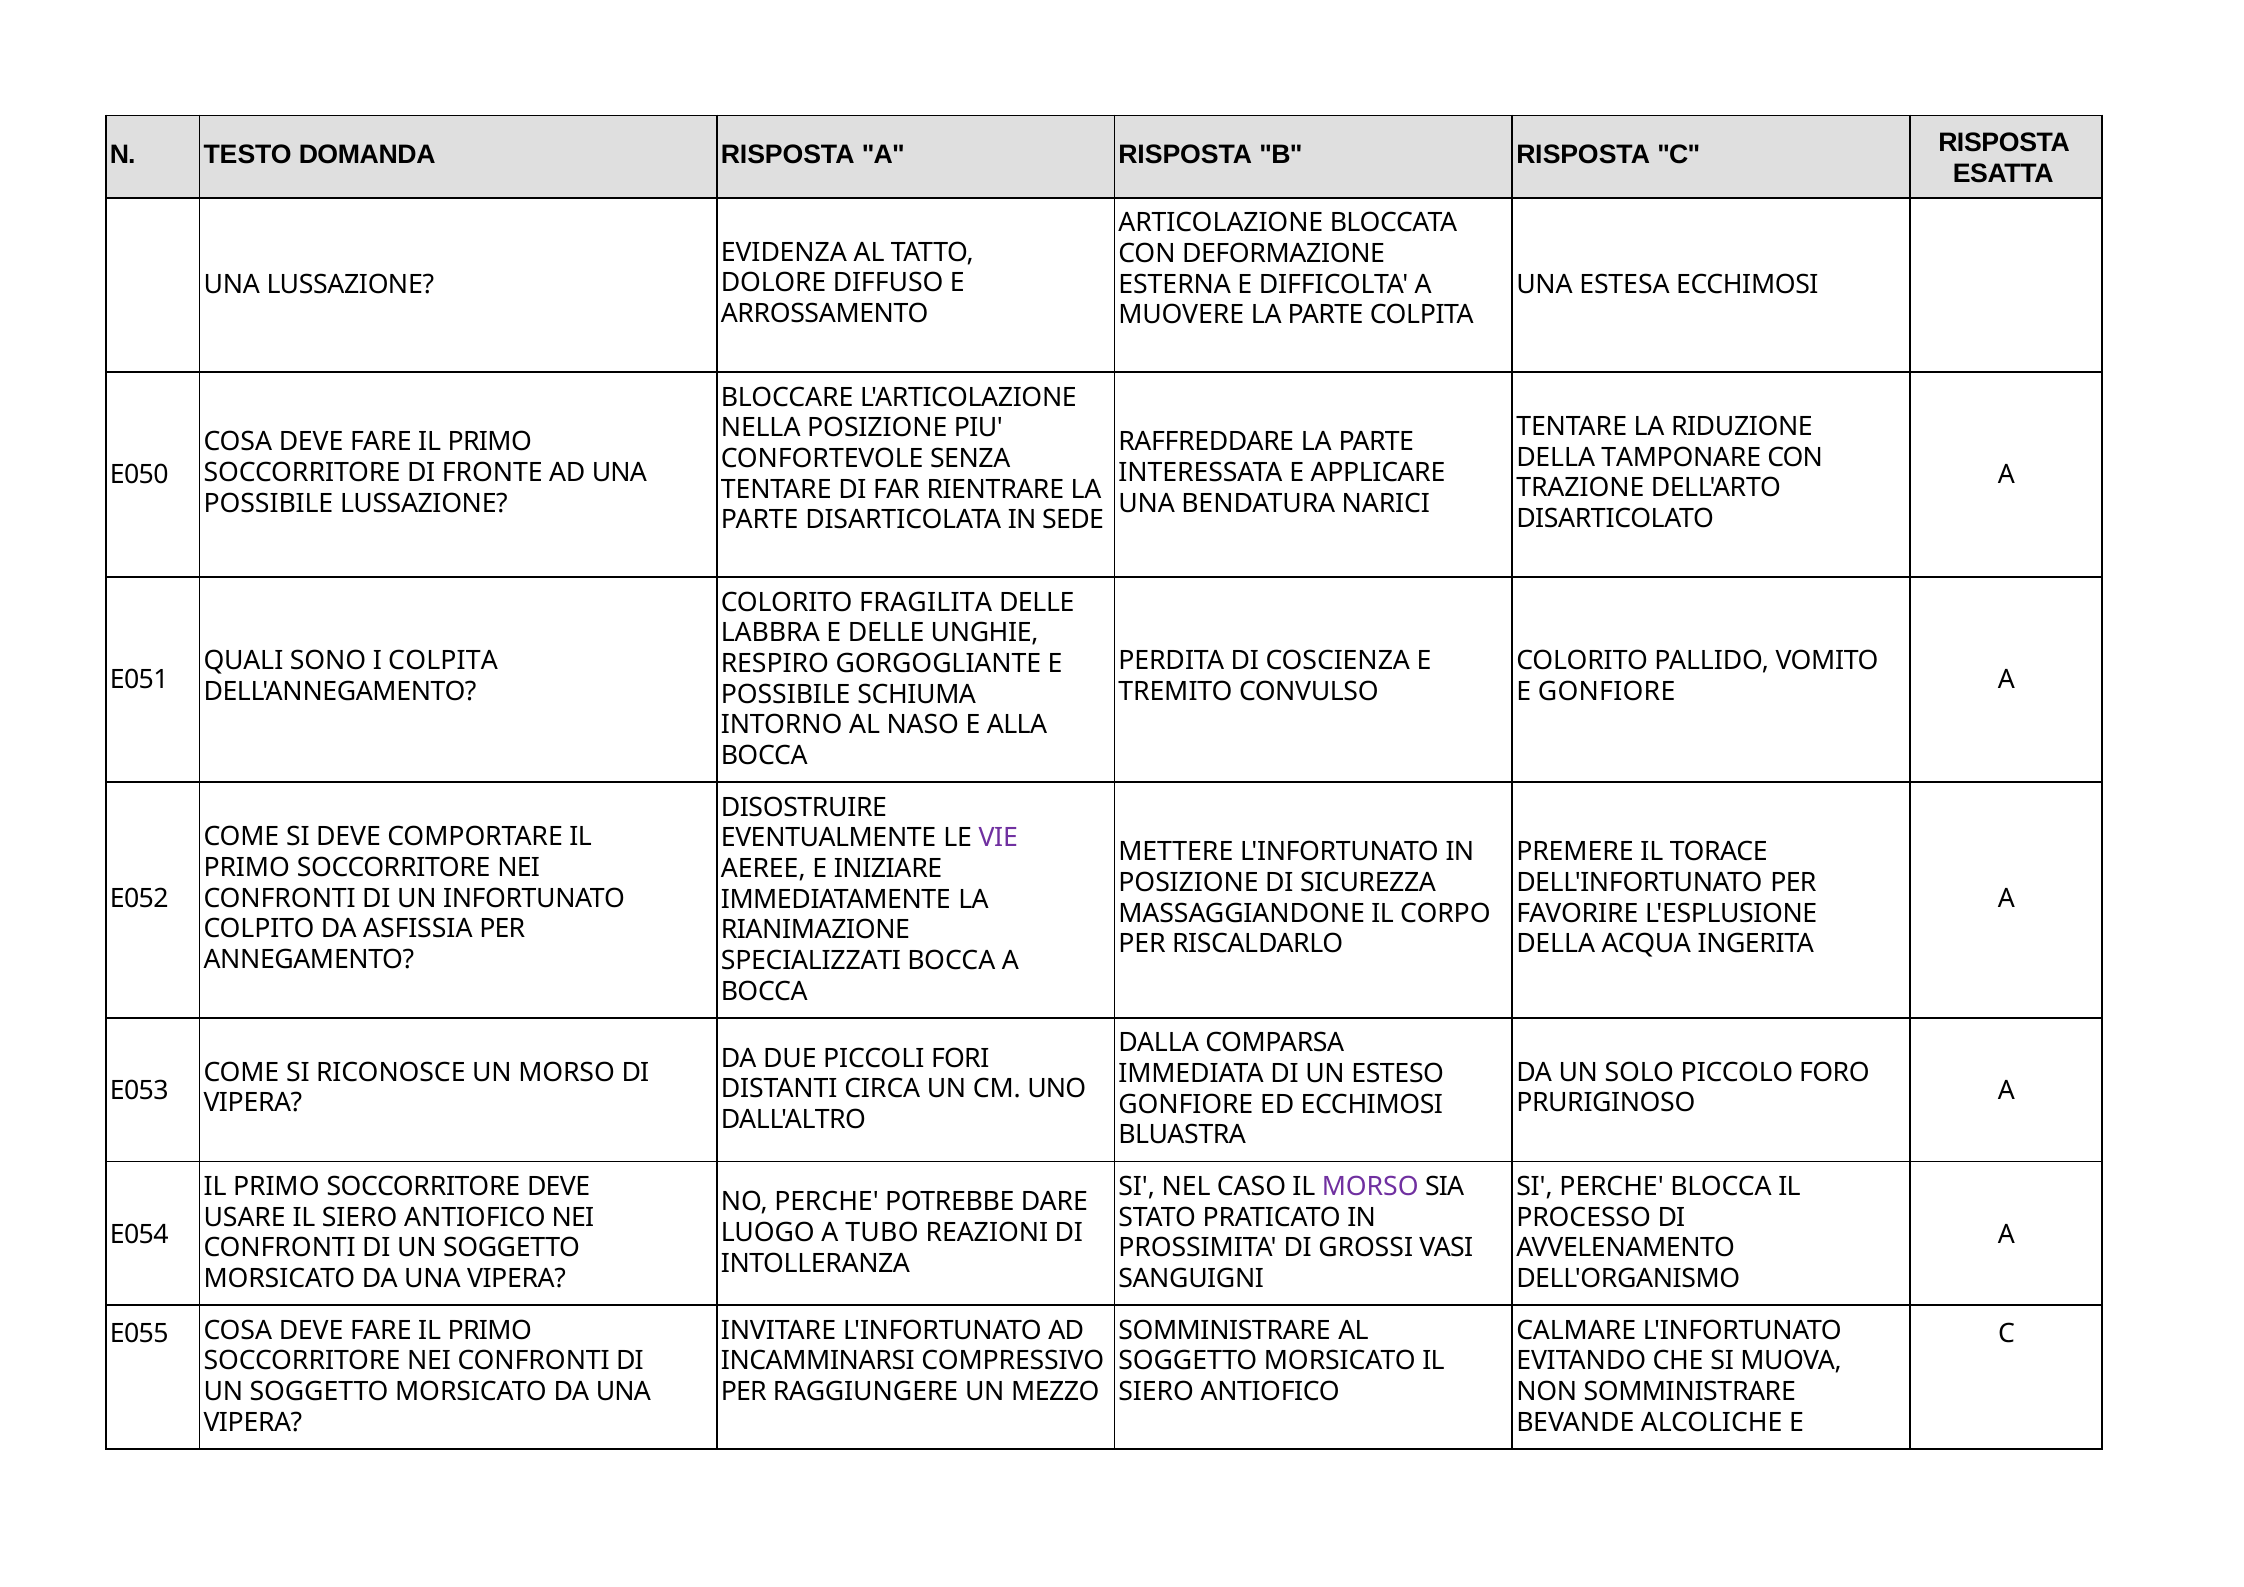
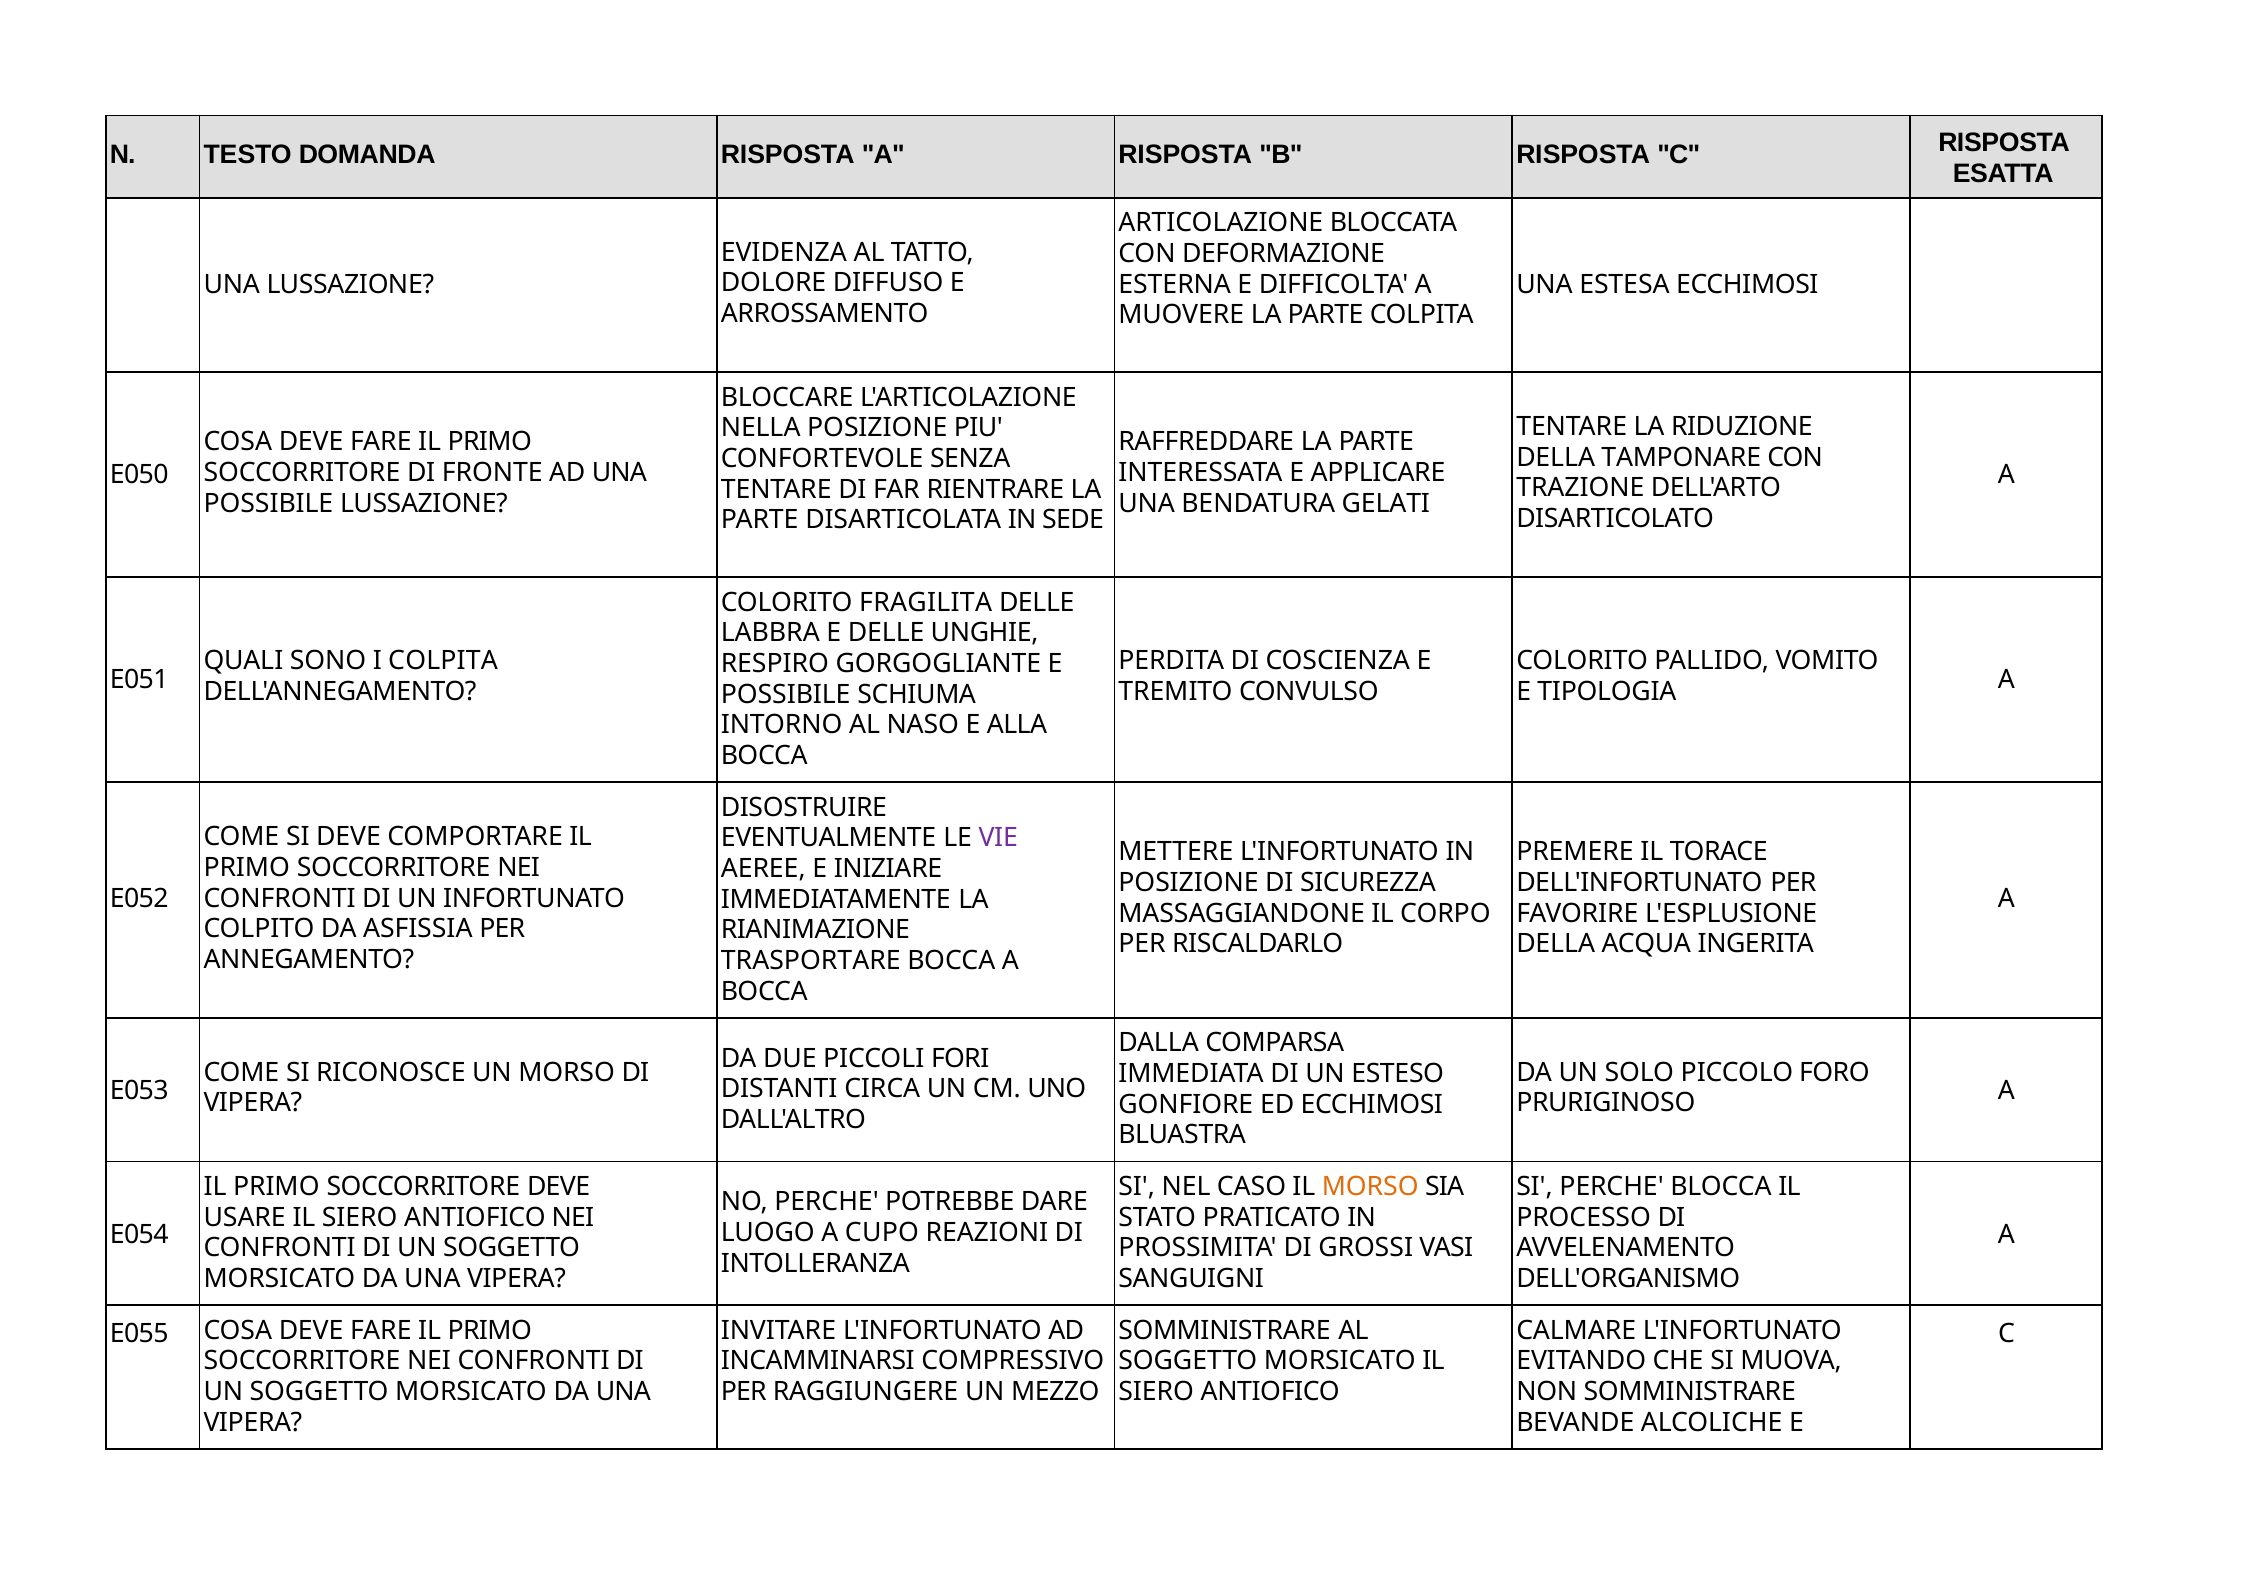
NARICI: NARICI -> GELATI
E GONFIORE: GONFIORE -> TIPOLOGIA
SPECIALIZZATI: SPECIALIZZATI -> TRASPORTARE
MORSO at (1370, 1187) colour: purple -> orange
TUBO: TUBO -> CUPO
